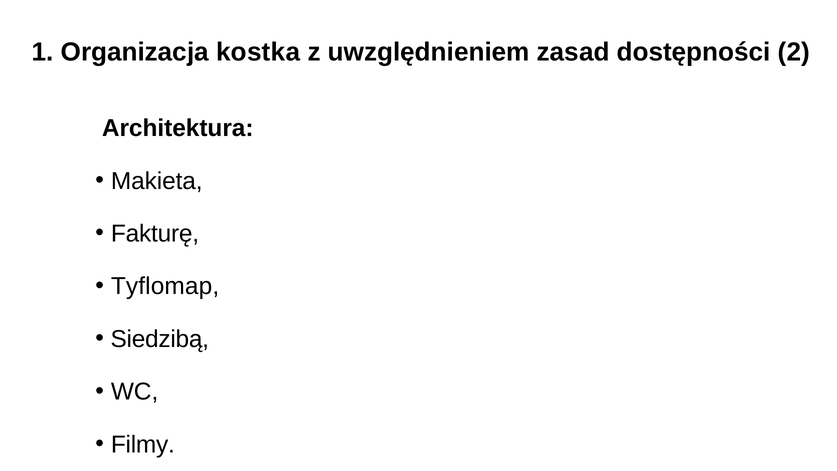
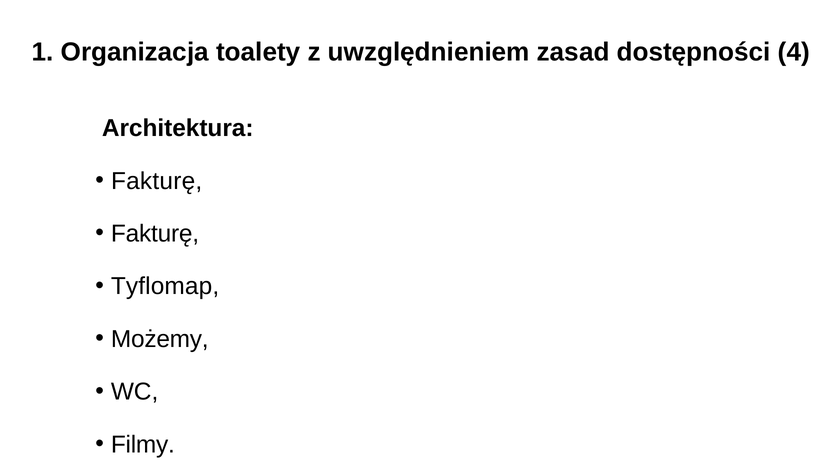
kostka: kostka -> toalety
2: 2 -> 4
Makieta at (157, 181): Makieta -> Fakturę
Siedzibą: Siedzibą -> Możemy
